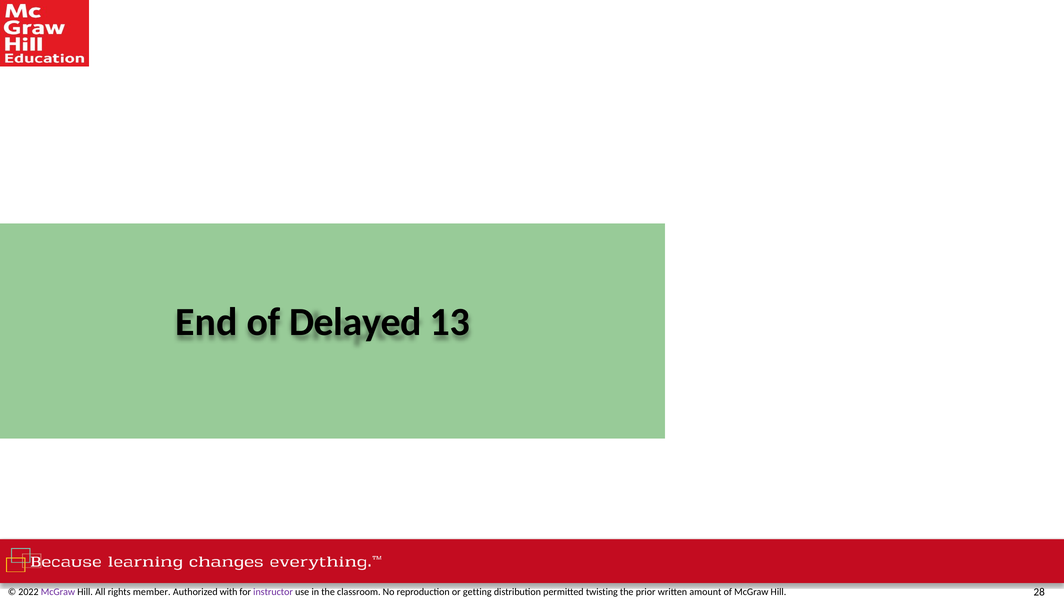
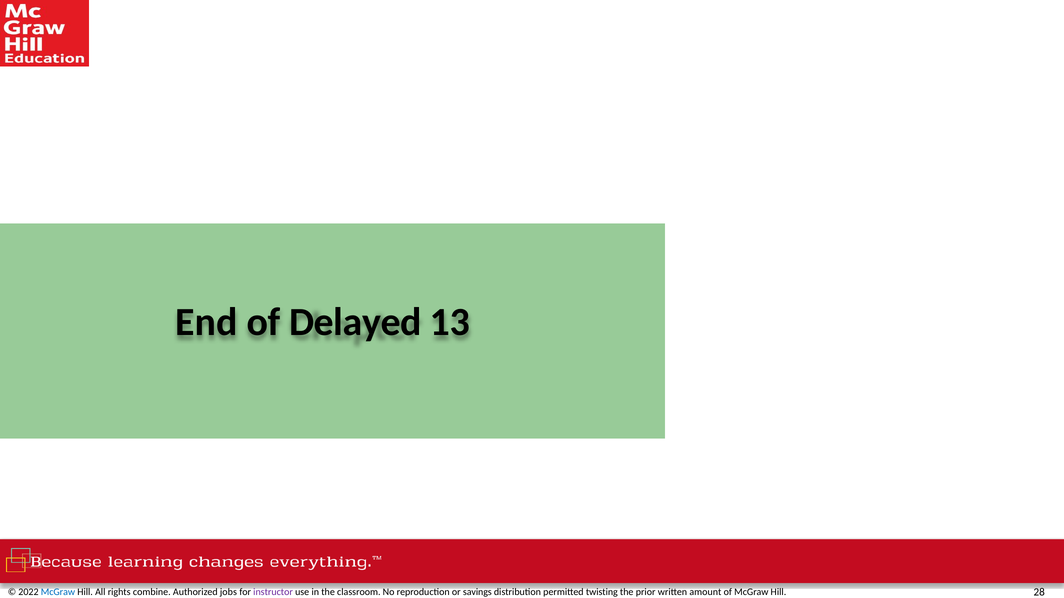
McGraw at (58, 593) colour: purple -> blue
member: member -> combine
with: with -> jobs
getting: getting -> savings
